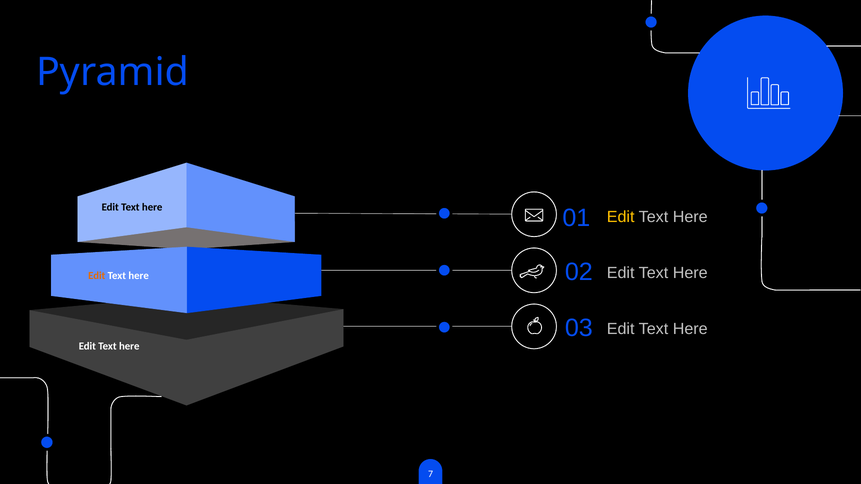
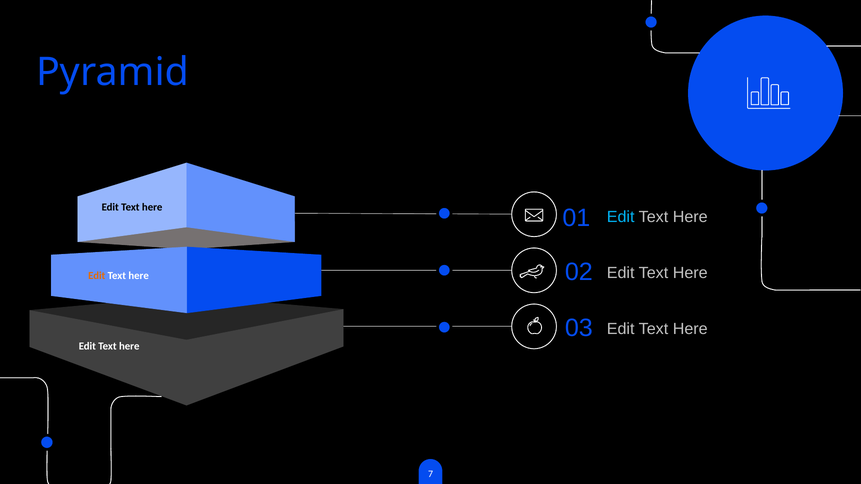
Edit at (621, 217) colour: yellow -> light blue
